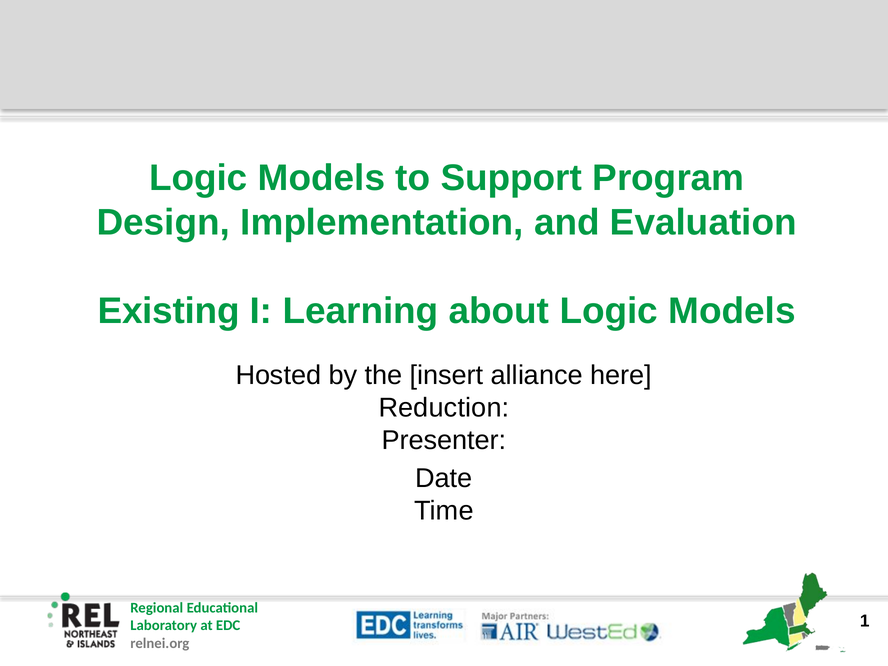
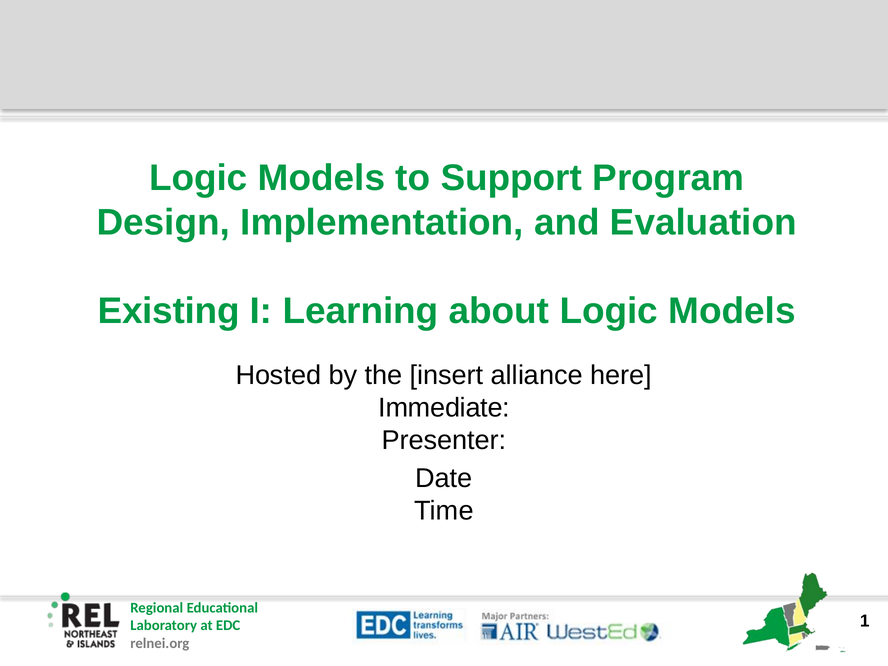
Reduction: Reduction -> Immediate
